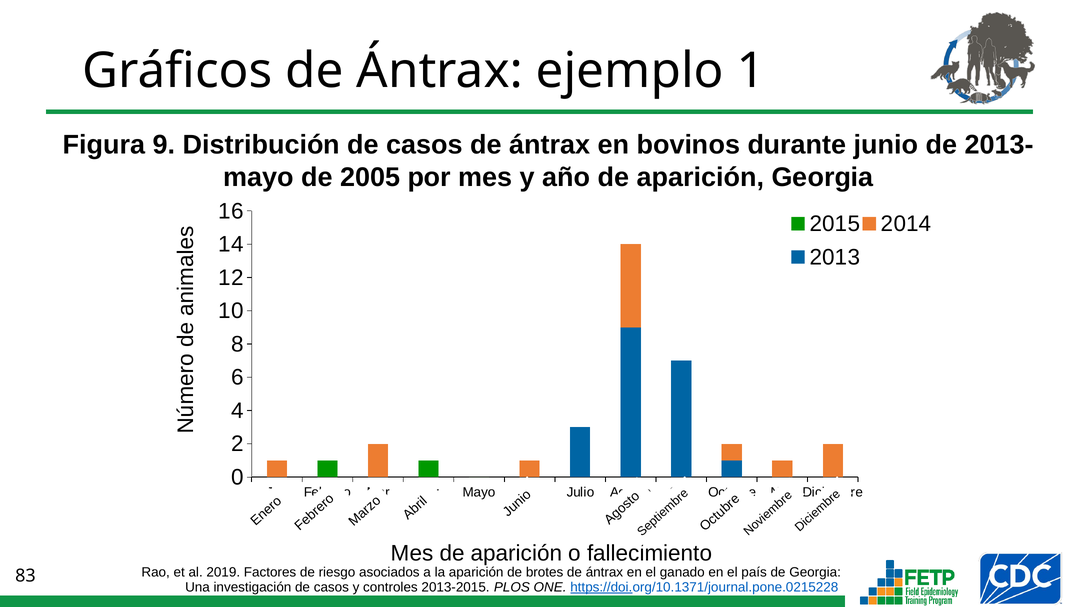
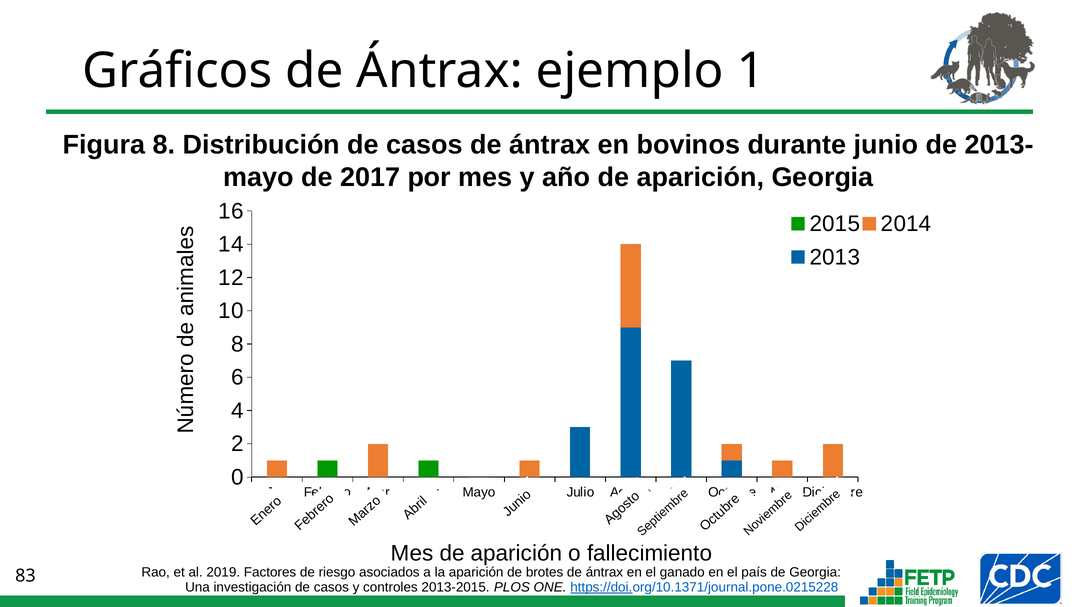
Figura 9: 9 -> 8
2005: 2005 -> 2017
